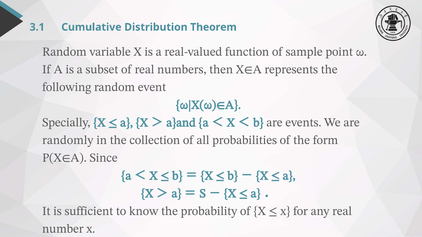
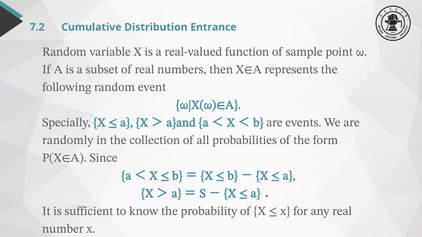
3.1: 3.1 -> 7.2
Theorem: Theorem -> Entrance
